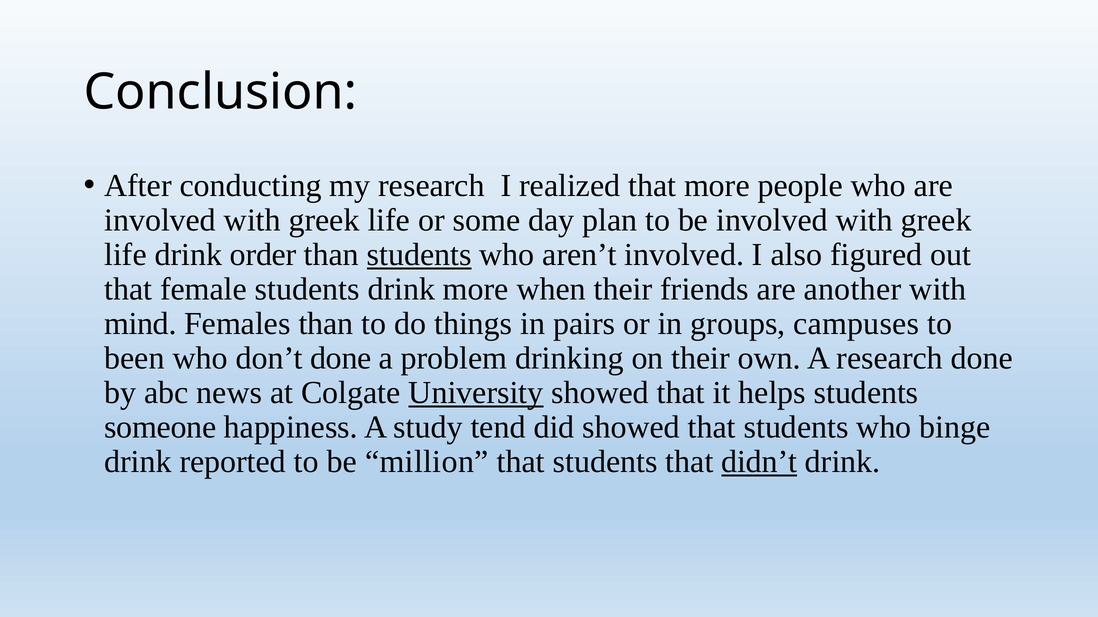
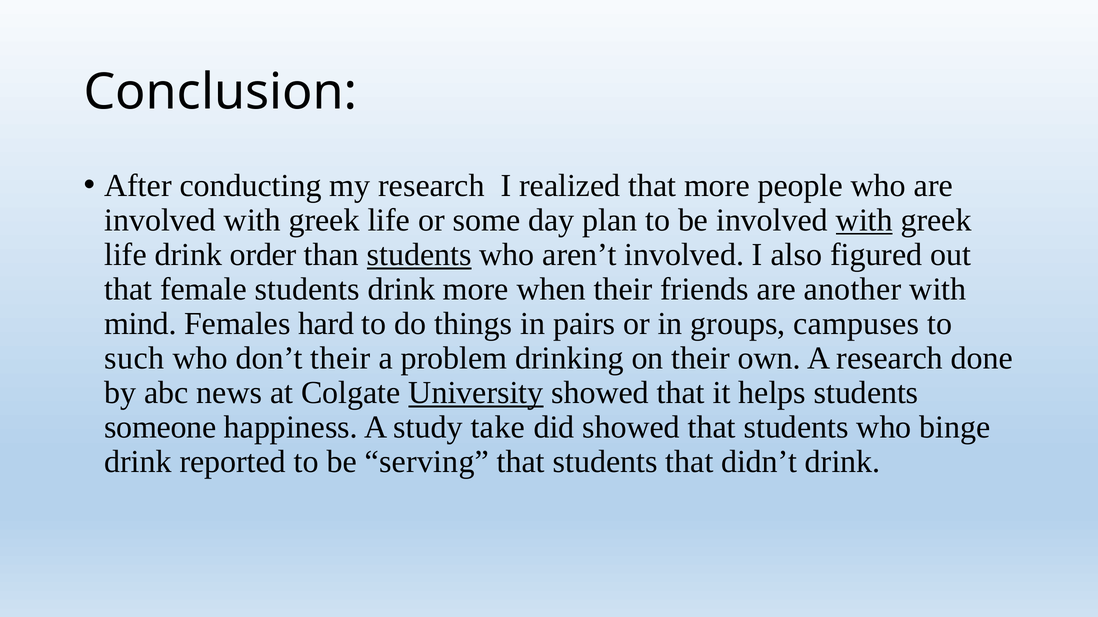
with at (864, 220) underline: none -> present
Females than: than -> hard
been: been -> such
don’t done: done -> their
tend: tend -> take
million: million -> serving
didn’t underline: present -> none
